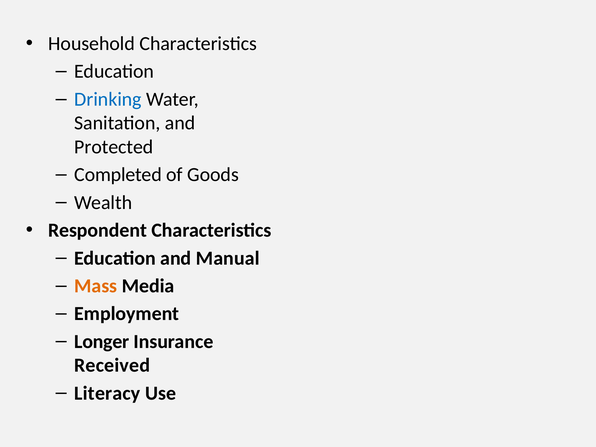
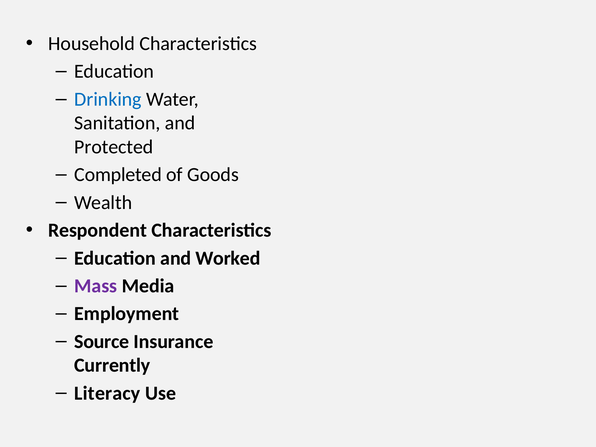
Manual: Manual -> Worked
Mass colour: orange -> purple
Longer: Longer -> Source
Received: Received -> Currently
